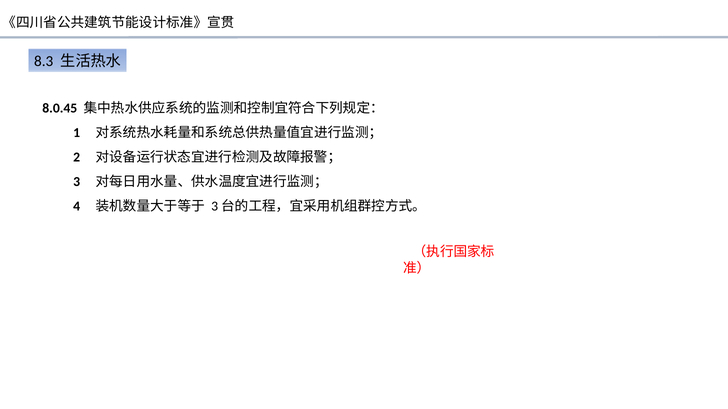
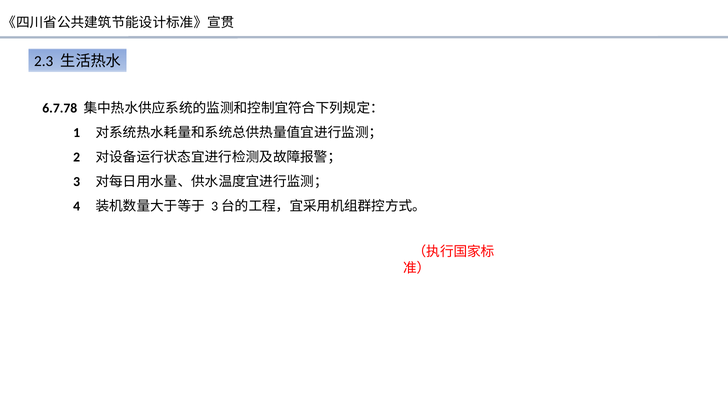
8.3: 8.3 -> 2.3
8.0.45: 8.0.45 -> 6.7.78
